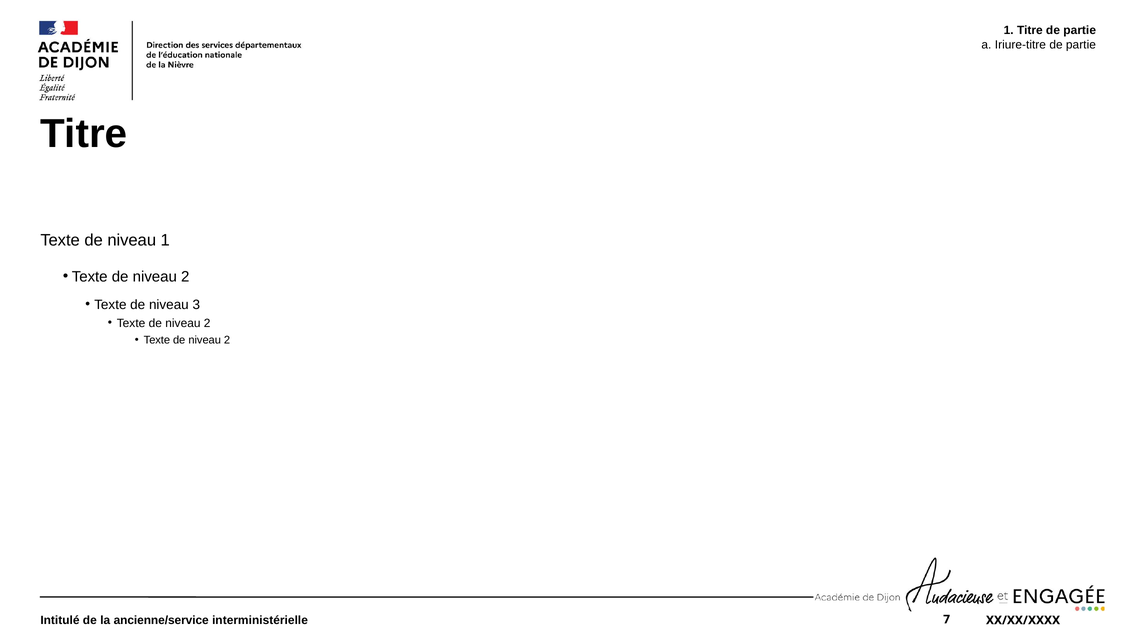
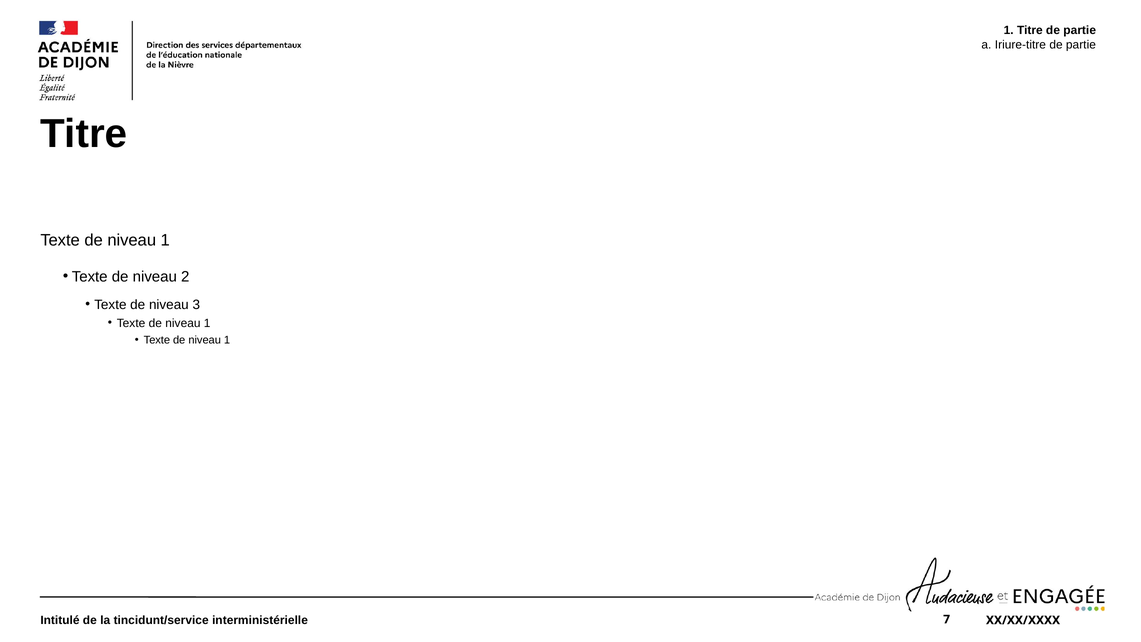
2 at (207, 323): 2 -> 1
2 at (227, 340): 2 -> 1
ancienne/service: ancienne/service -> tincidunt/service
